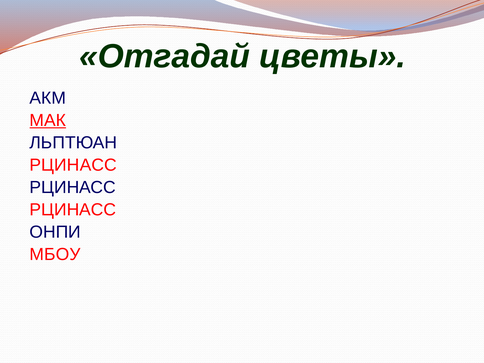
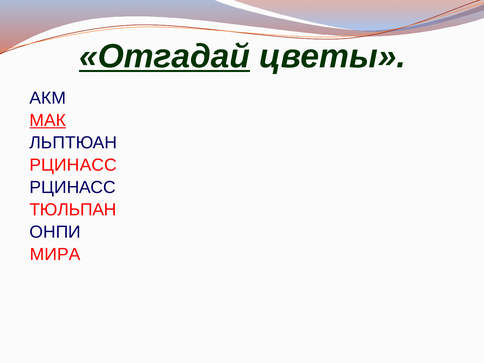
Отгадай underline: none -> present
РЦИНАСС at (73, 210): РЦИНАСС -> ТЮЛЬПАН
МБОУ: МБОУ -> МИРА
